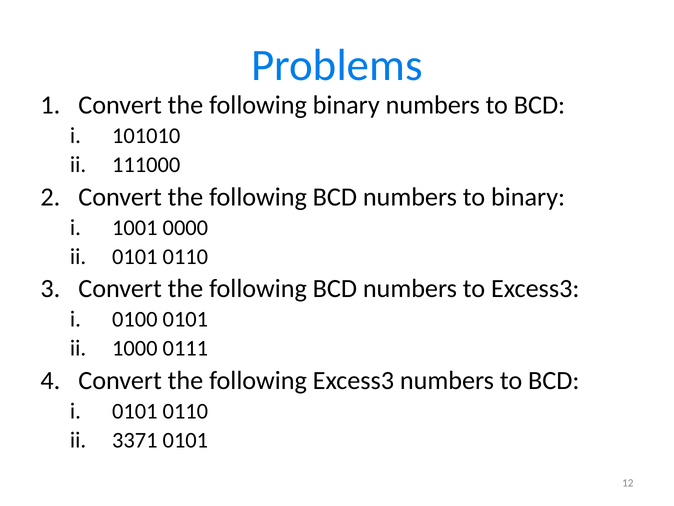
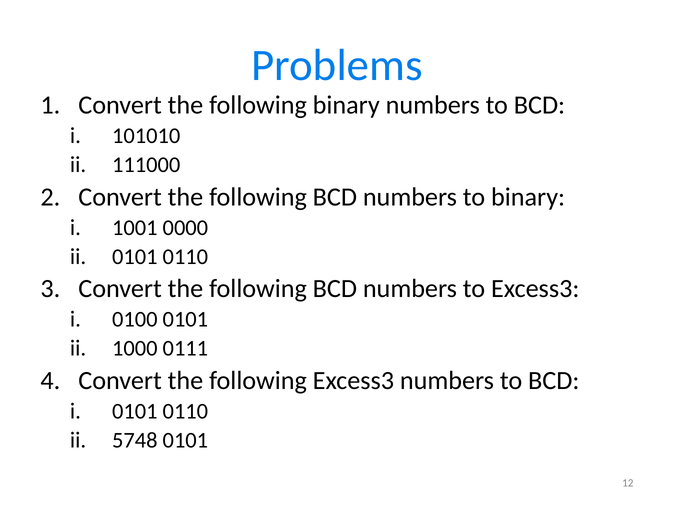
3371: 3371 -> 5748
